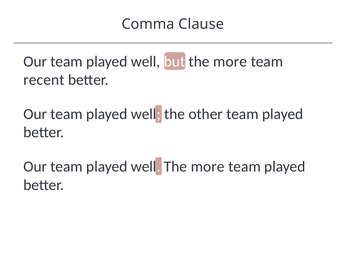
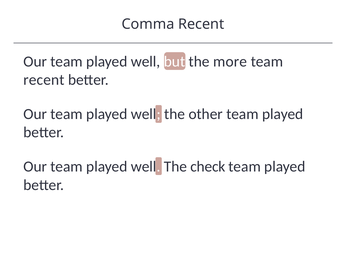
Comma Clause: Clause -> Recent
well The more: more -> check
